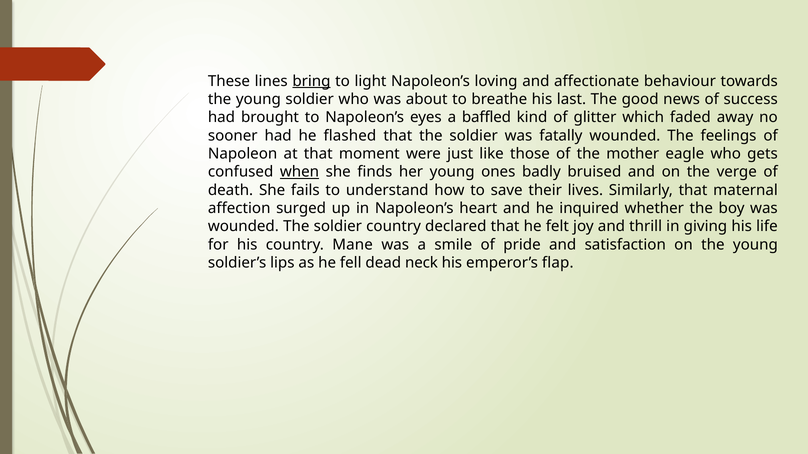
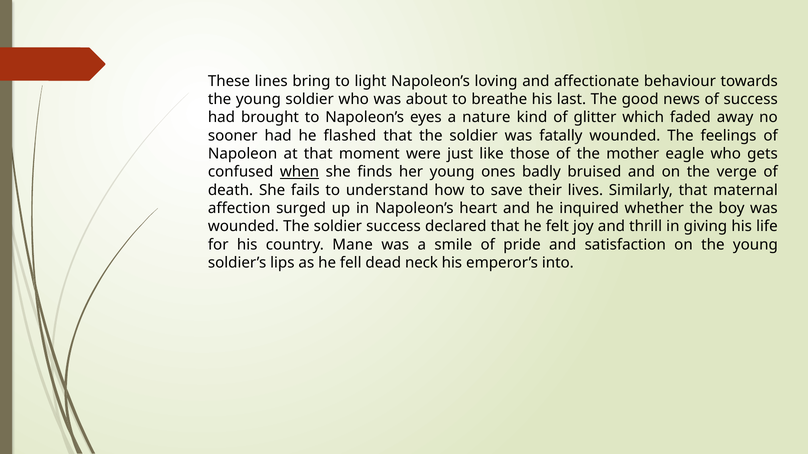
bring underline: present -> none
baffled: baffled -> nature
soldier country: country -> success
flap: flap -> into
